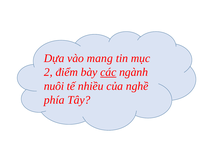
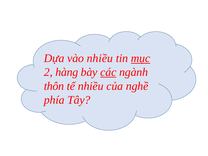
vào mang: mang -> nhiều
mục underline: none -> present
điểm: điểm -> hàng
nuôi: nuôi -> thôn
